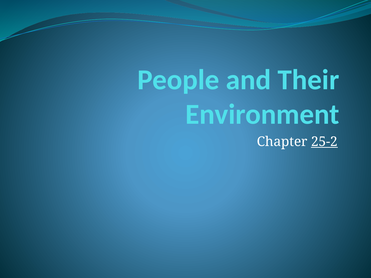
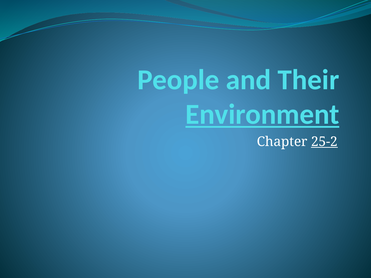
Environment underline: none -> present
